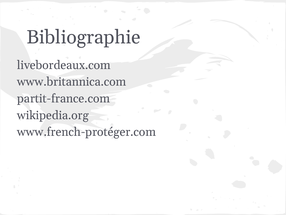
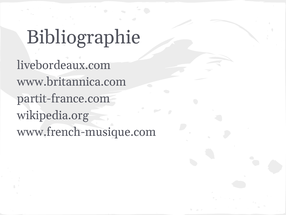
www.french-protéger.com: www.french-protéger.com -> www.french-musique.com
